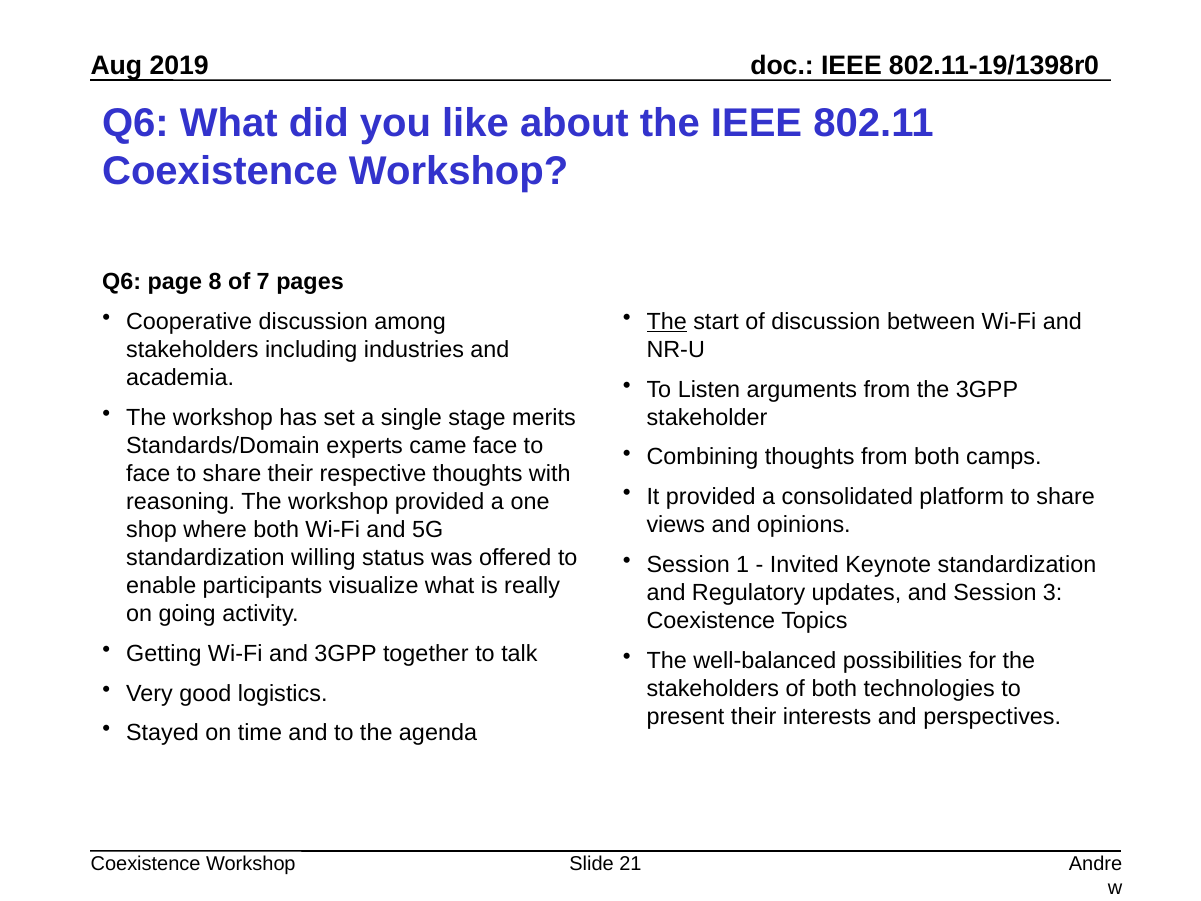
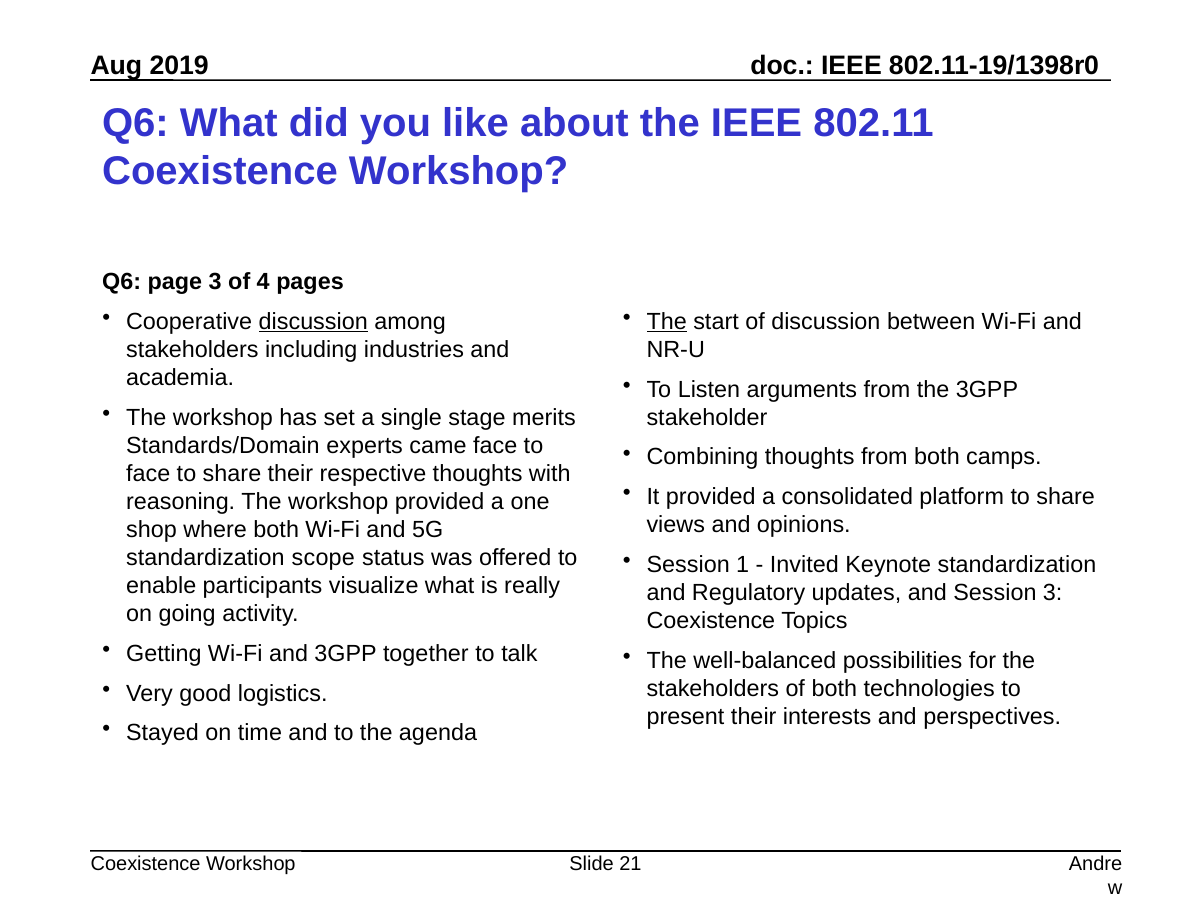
page 8: 8 -> 3
7: 7 -> 4
discussion at (313, 322) underline: none -> present
willing: willing -> scope
